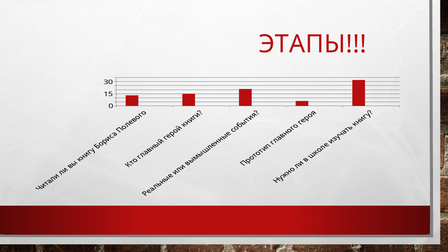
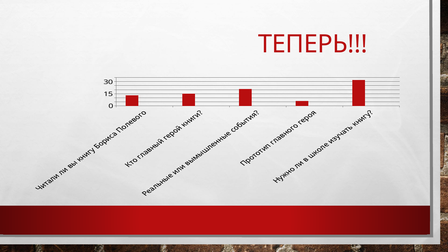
ЭТАПЫ: ЭТАПЫ -> ТЕПЕРЬ
